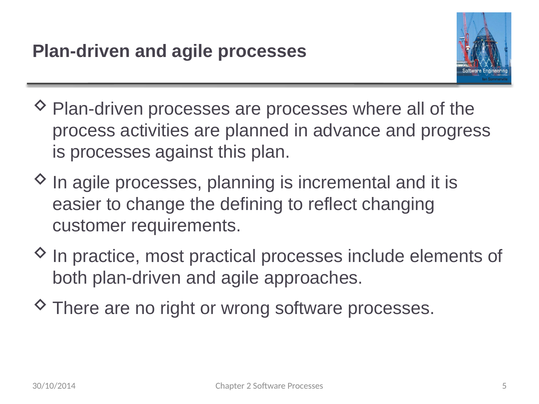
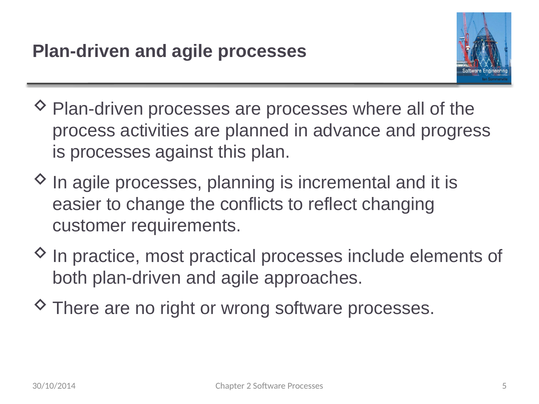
defining: defining -> conflicts
